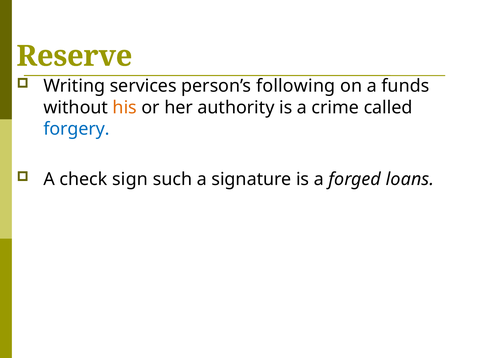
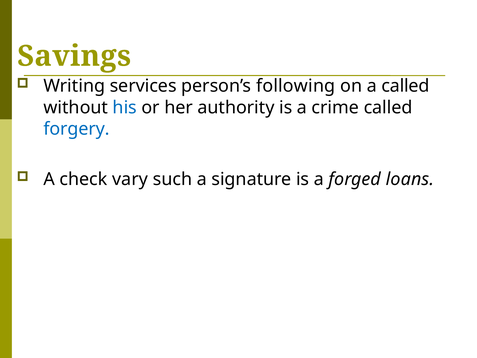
Reserve: Reserve -> Savings
a funds: funds -> called
his colour: orange -> blue
sign: sign -> vary
